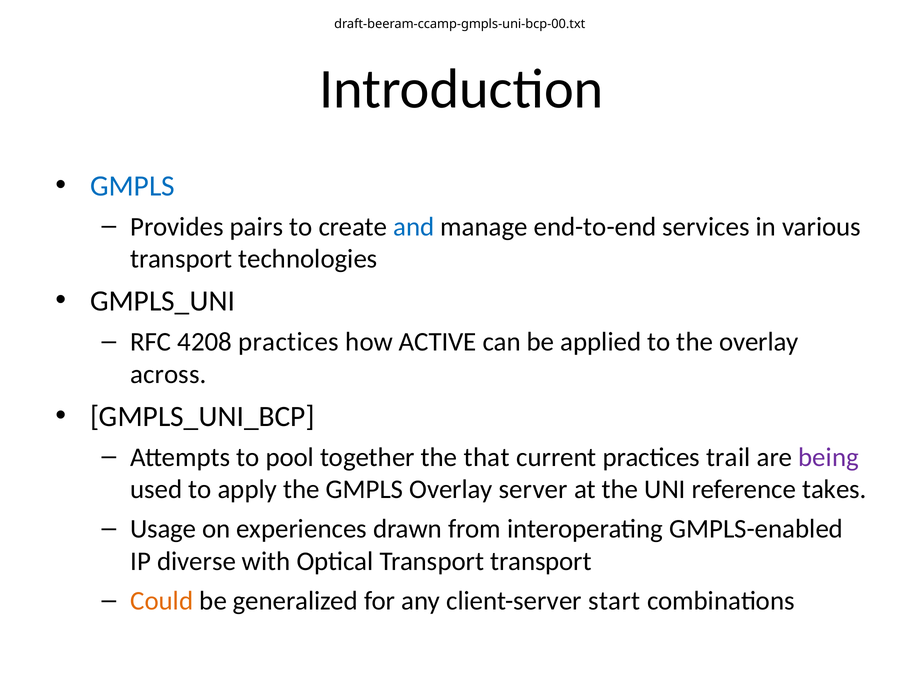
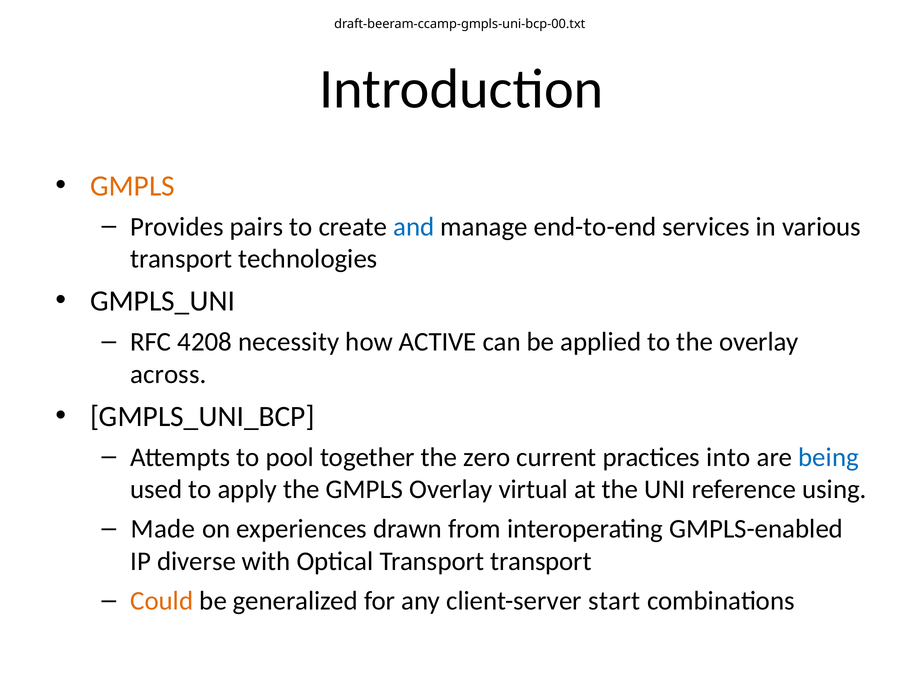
GMPLS at (132, 186) colour: blue -> orange
4208 practices: practices -> necessity
that: that -> zero
trail: trail -> into
being colour: purple -> blue
server: server -> virtual
takes: takes -> using
Usage: Usage -> Made
